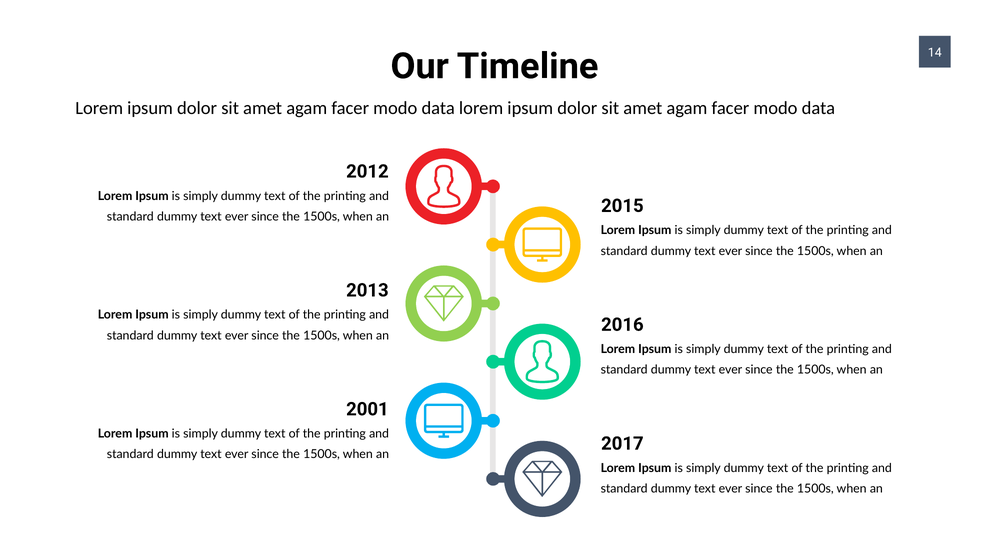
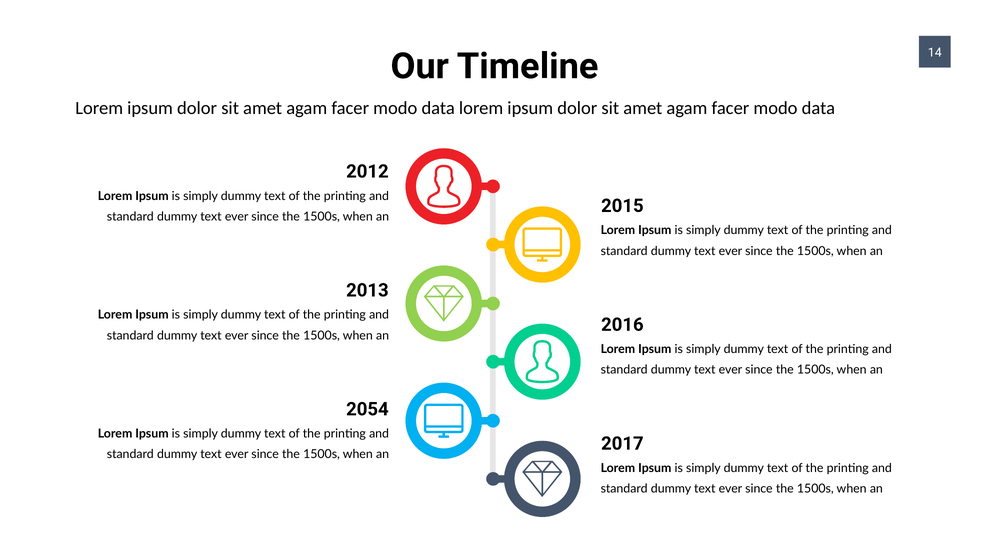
2001: 2001 -> 2054
